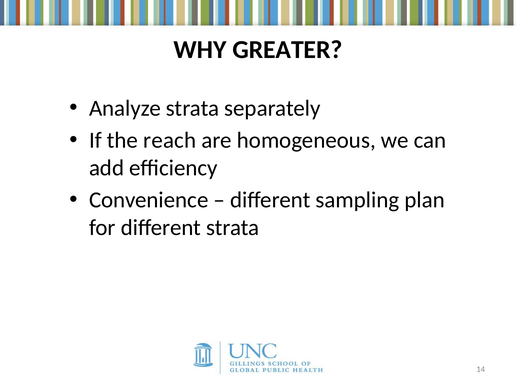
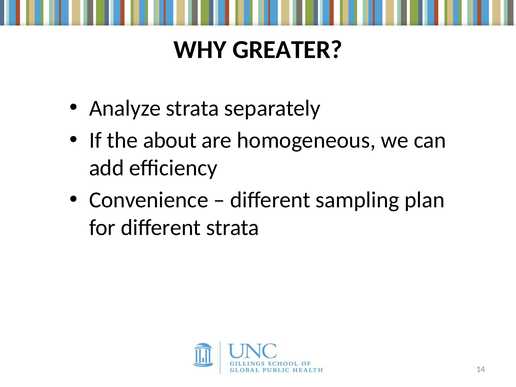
reach: reach -> about
